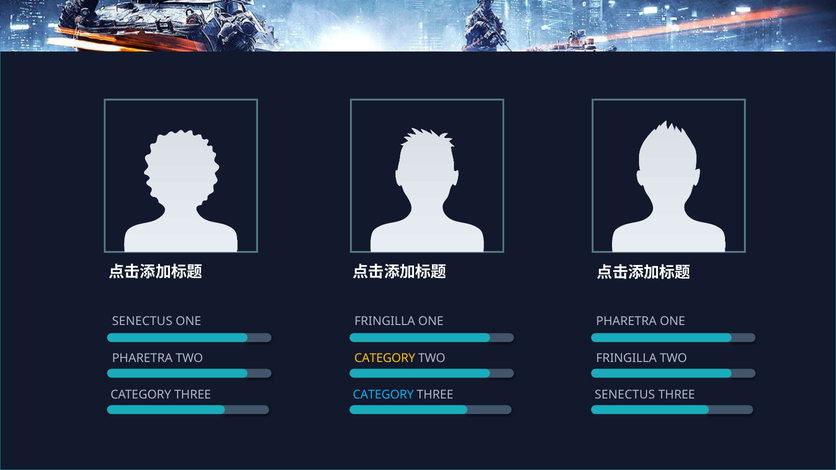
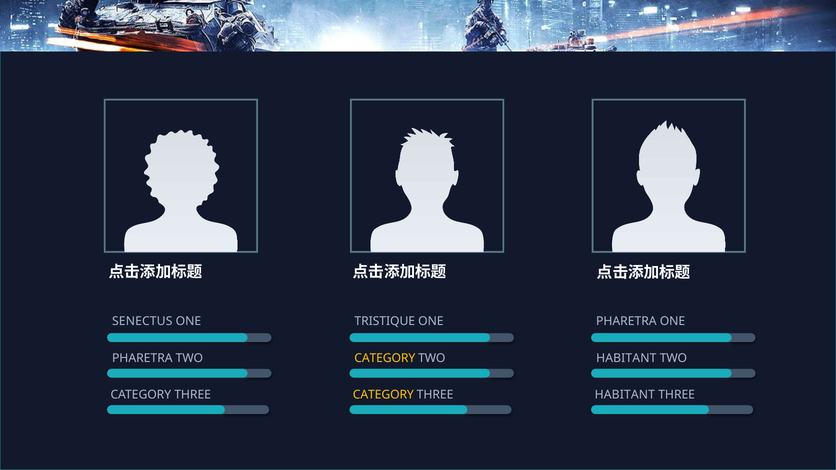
FRINGILLA at (385, 321): FRINGILLA -> TRISTIQUE
FRINGILLA at (626, 358): FRINGILLA -> HABITANT
CATEGORY at (383, 395) colour: light blue -> yellow
SENECTUS at (625, 395): SENECTUS -> HABITANT
